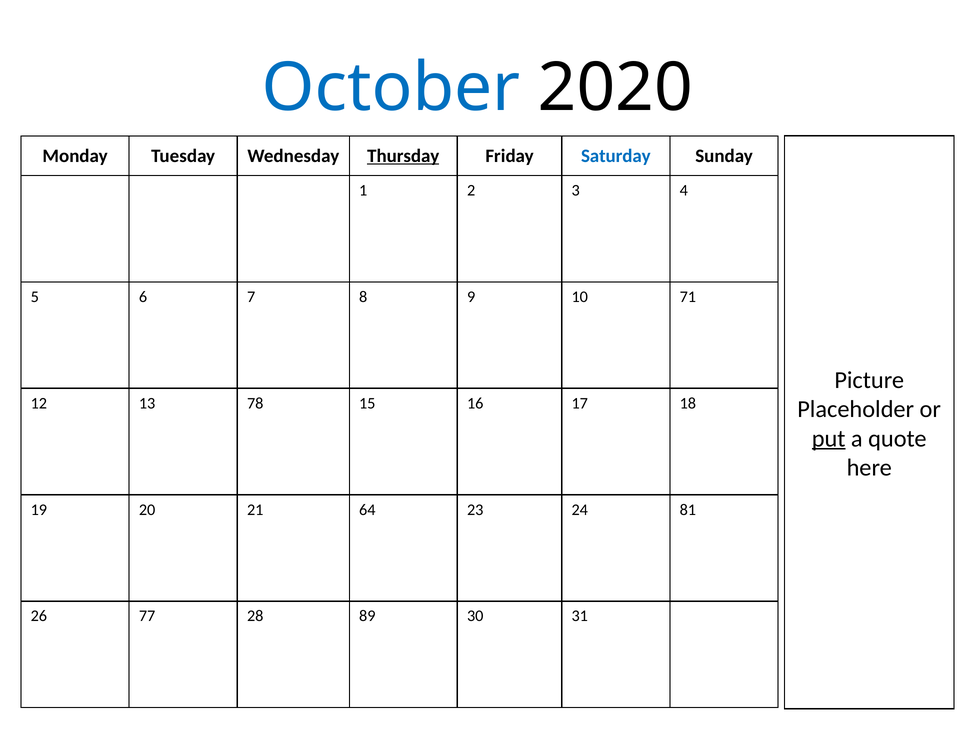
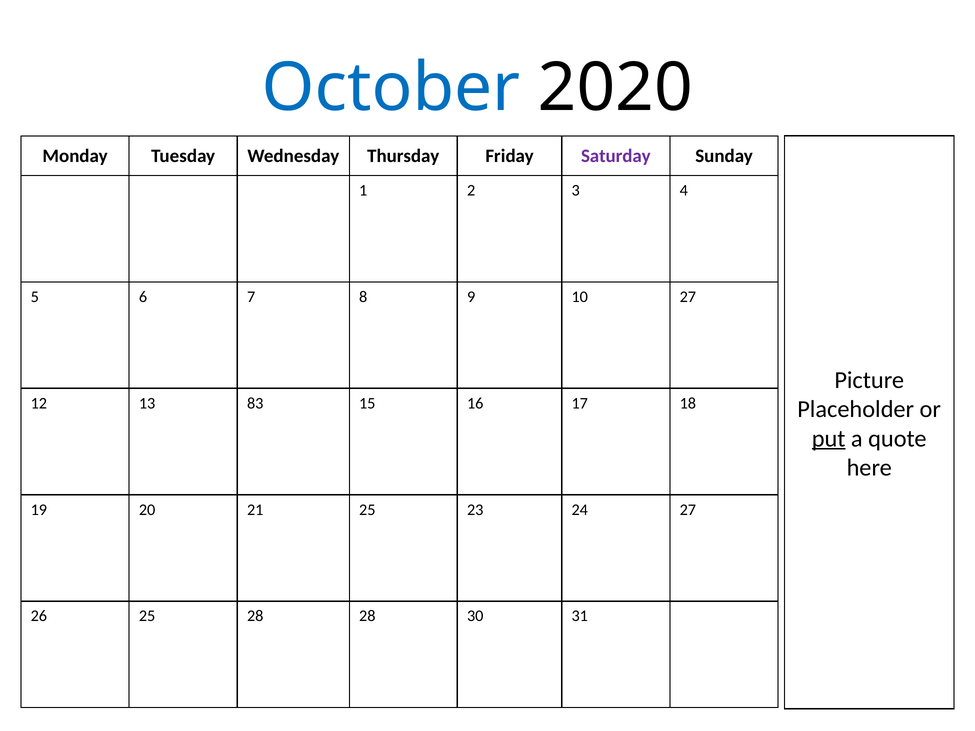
Thursday underline: present -> none
Saturday colour: blue -> purple
10 71: 71 -> 27
78: 78 -> 83
21 64: 64 -> 25
24 81: 81 -> 27
26 77: 77 -> 25
28 89: 89 -> 28
